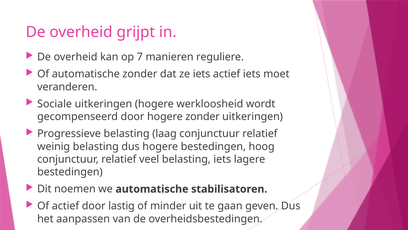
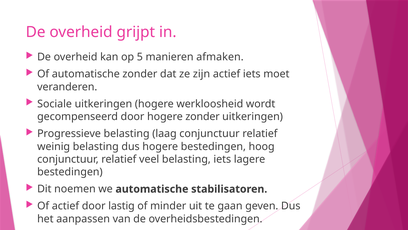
7: 7 -> 5
reguliere: reguliere -> afmaken
ze iets: iets -> zijn
